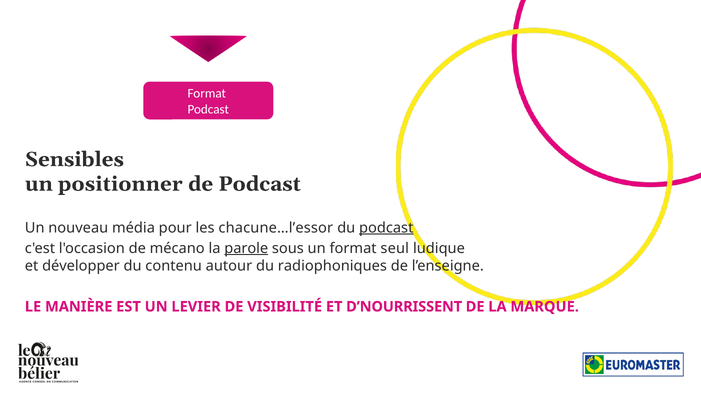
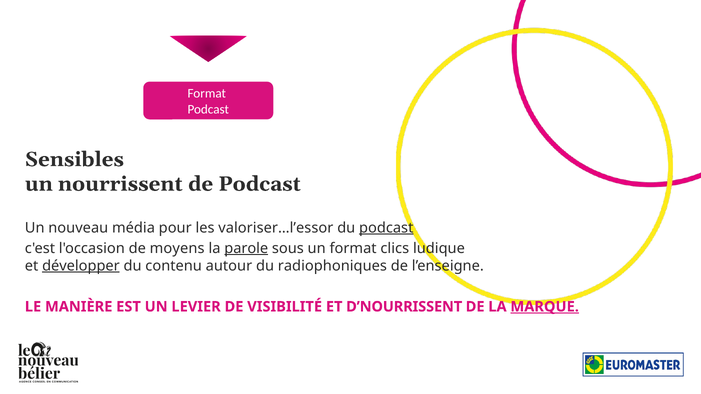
positionner: positionner -> nourrissent
chacune…l’essor: chacune…l’essor -> valoriser…l’essor
mécano: mécano -> moyens
seul: seul -> clics
développer underline: none -> present
MARQUE underline: none -> present
